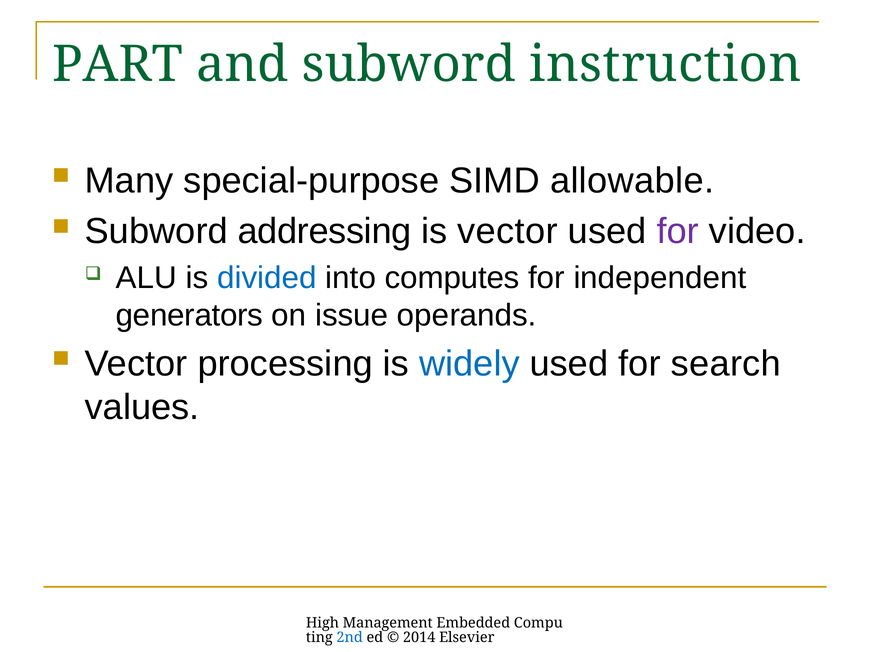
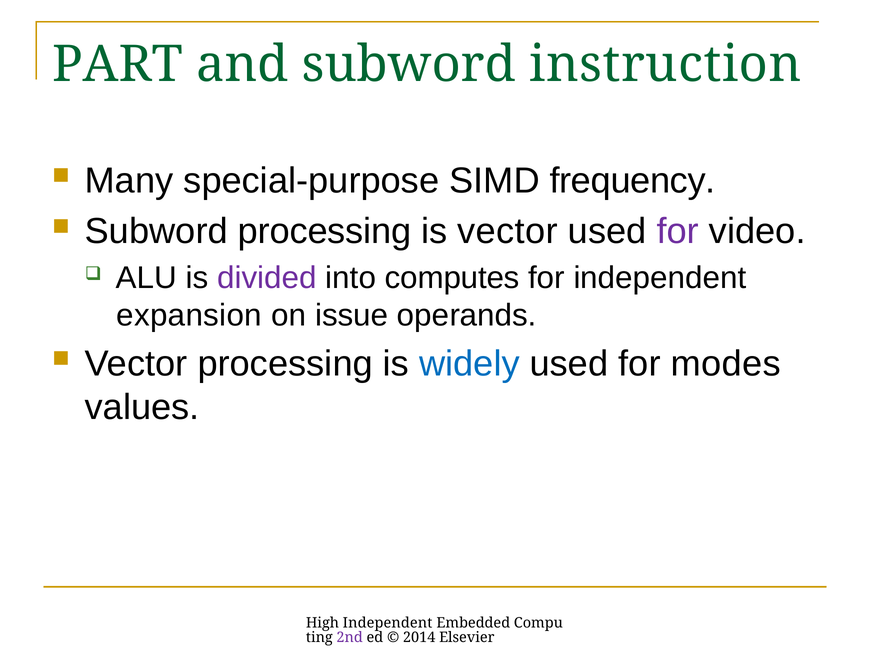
allowable: allowable -> frequency
Subword addressing: addressing -> processing
divided colour: blue -> purple
generators: generators -> expansion
search: search -> modes
High Management: Management -> Independent
2nd colour: blue -> purple
